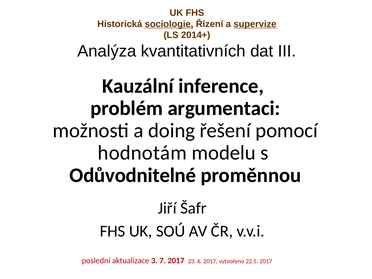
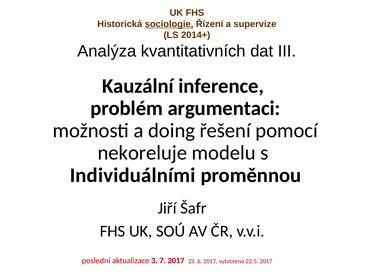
supervize underline: present -> none
hodnotám: hodnotám -> nekoreluje
Odůvodnitelné: Odůvodnitelné -> Individuálními
